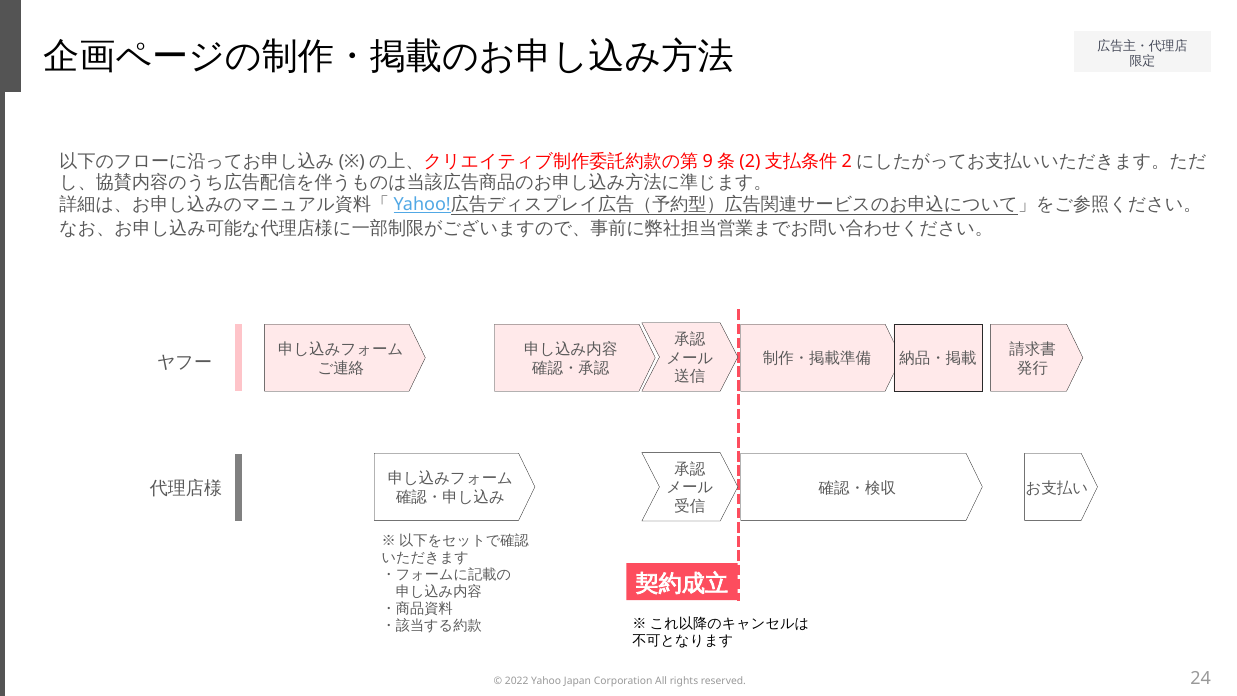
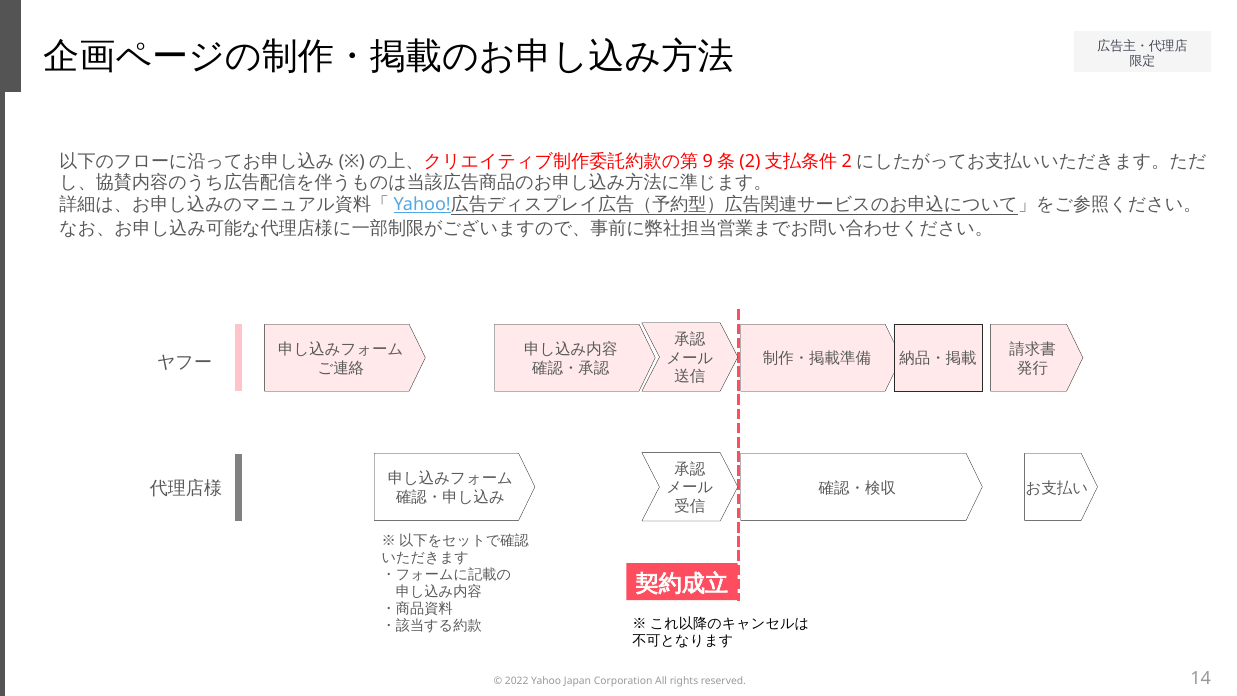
24: 24 -> 14
